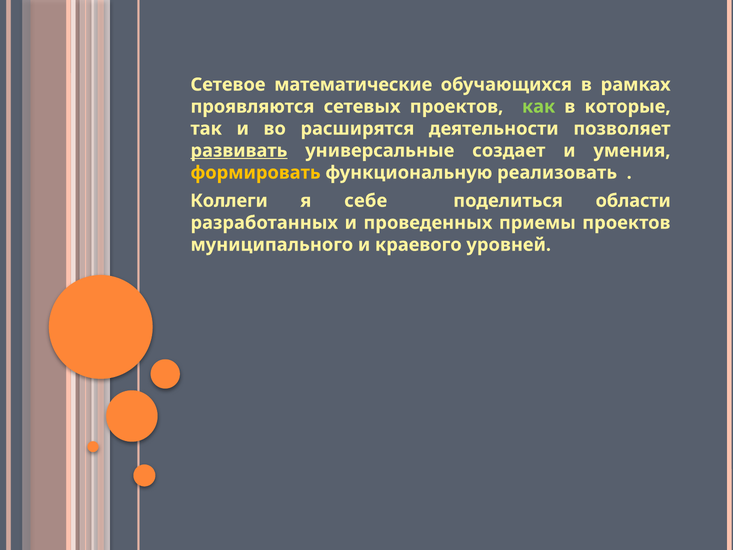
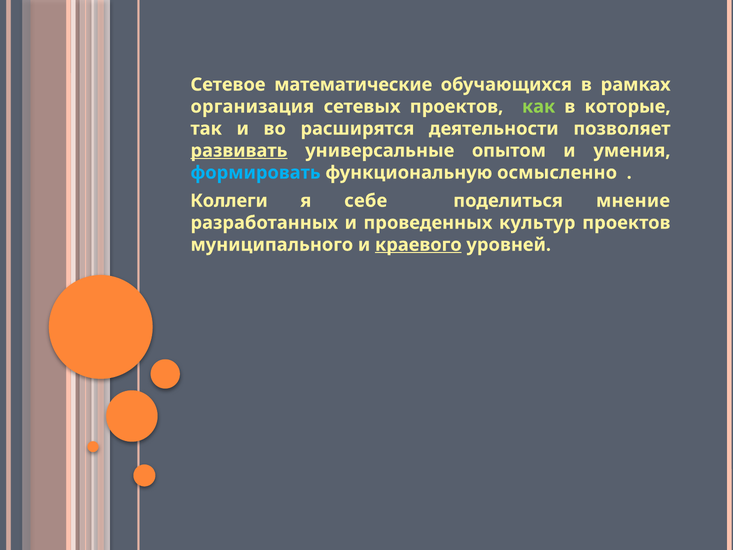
проявляются: проявляются -> организация
создает: создает -> опытом
формировать colour: yellow -> light blue
реализовать: реализовать -> осмысленно
области: области -> мнение
приемы: приемы -> культур
краевого underline: none -> present
